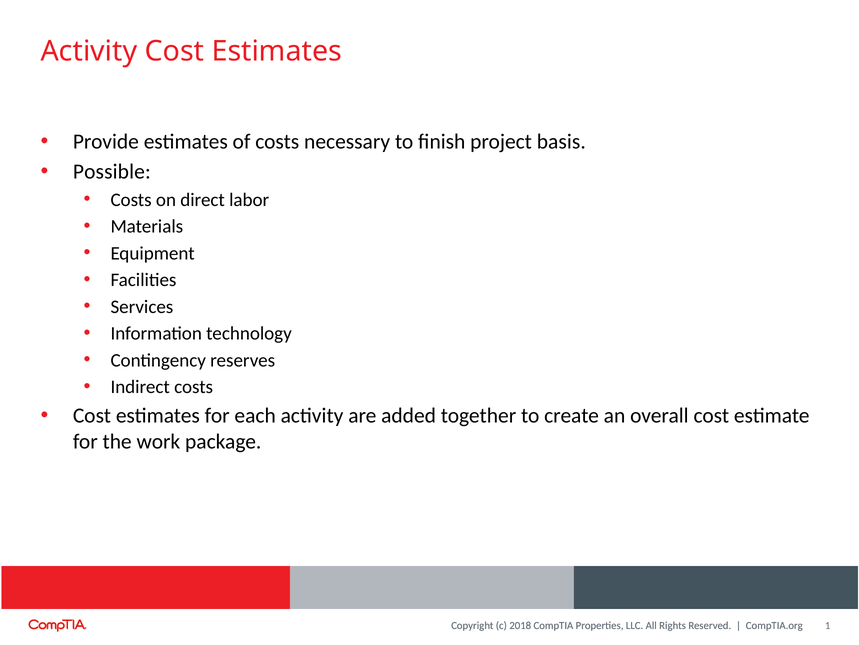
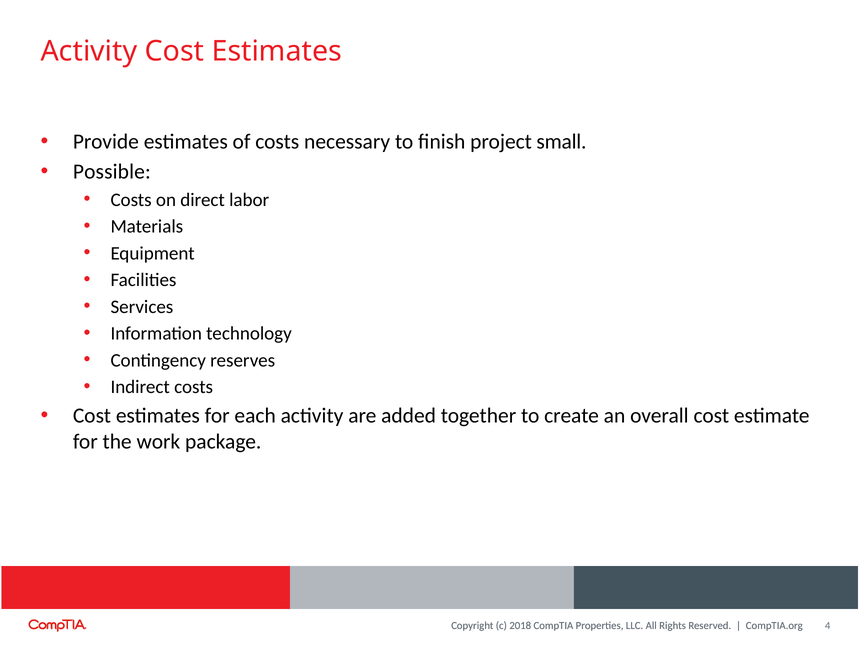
basis: basis -> small
1: 1 -> 4
